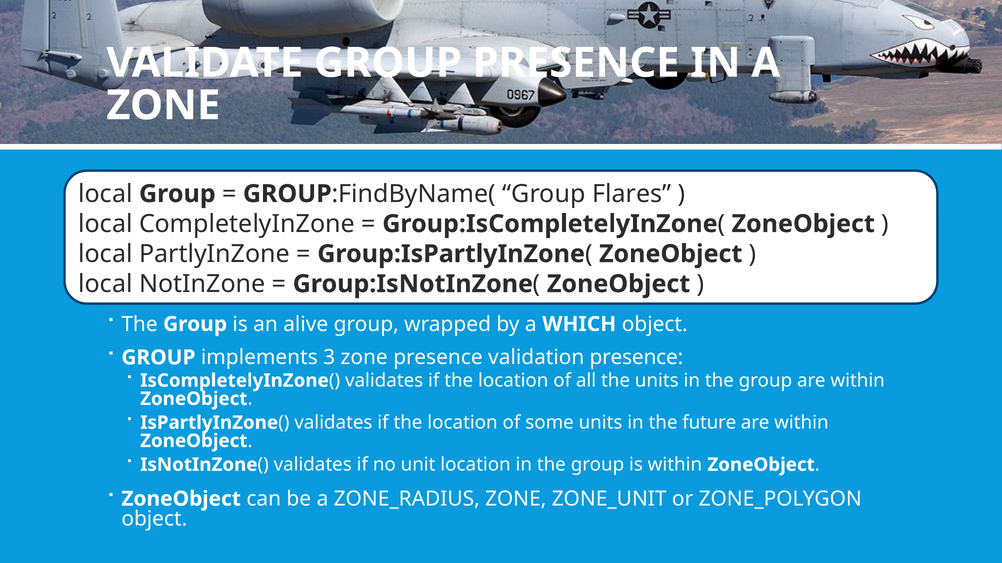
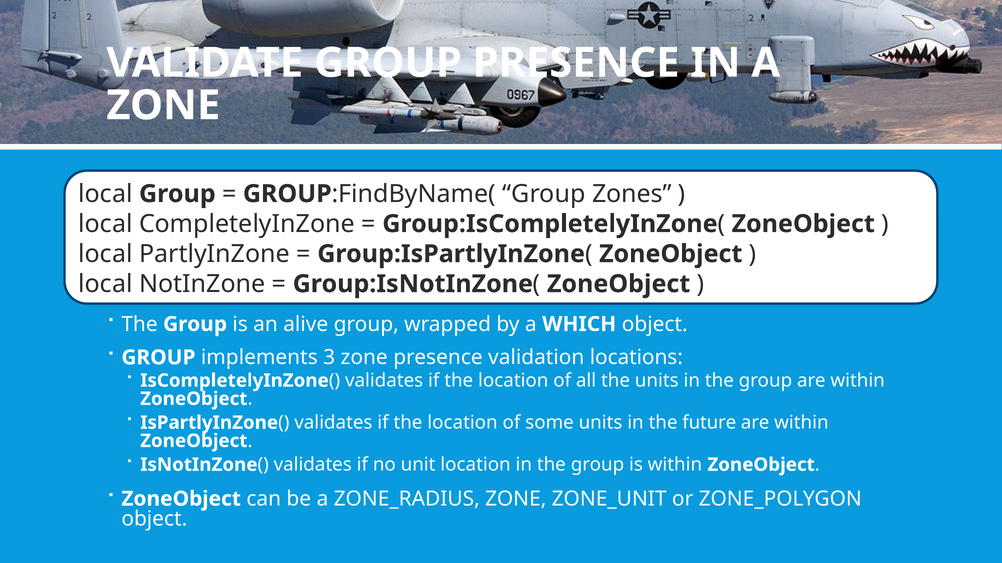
Flares: Flares -> Zones
validation presence: presence -> locations
